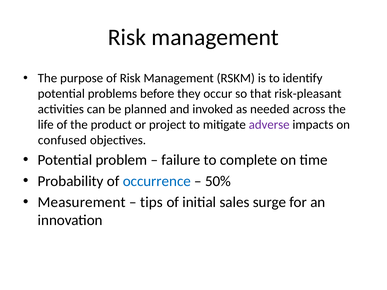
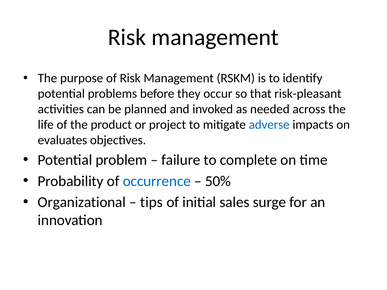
adverse colour: purple -> blue
confused: confused -> evaluates
Measurement: Measurement -> Organizational
